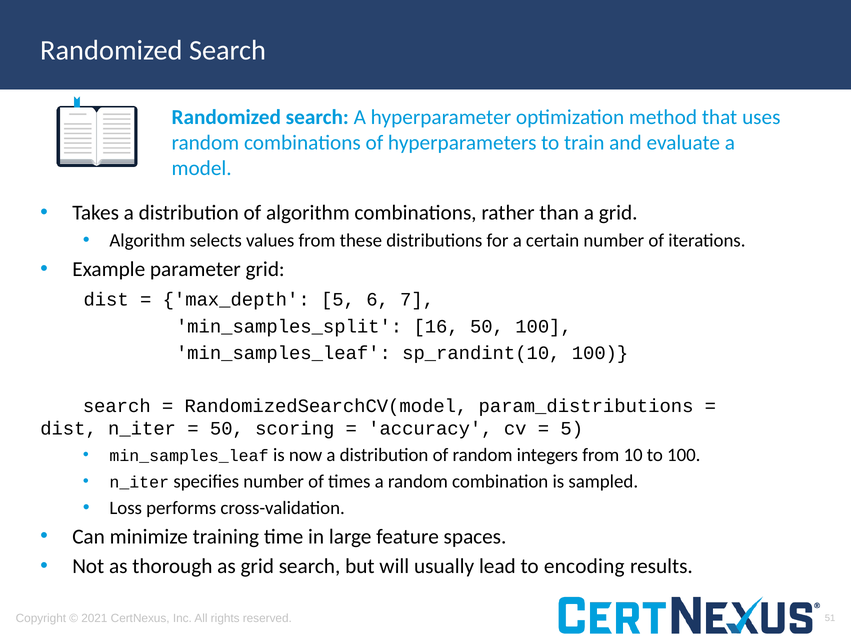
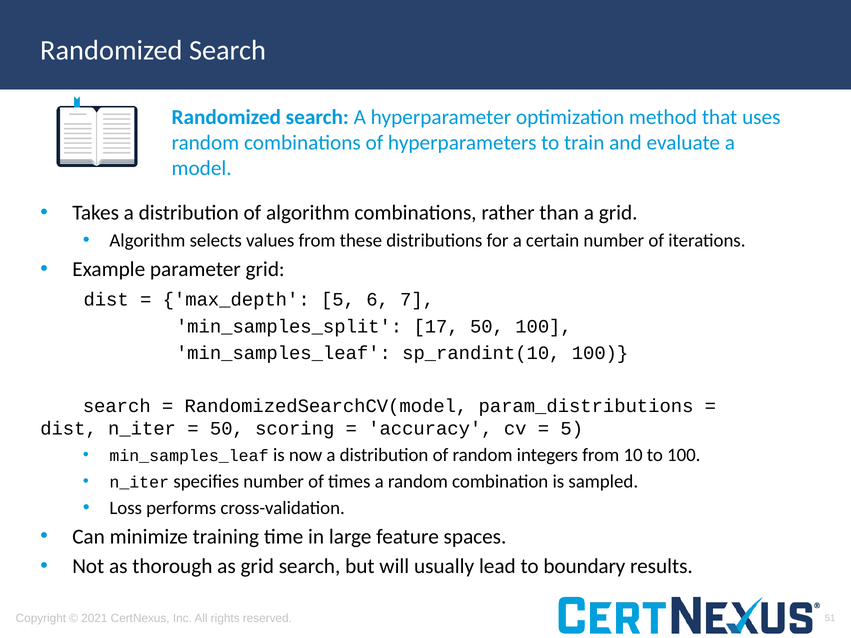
16: 16 -> 17
encoding: encoding -> boundary
